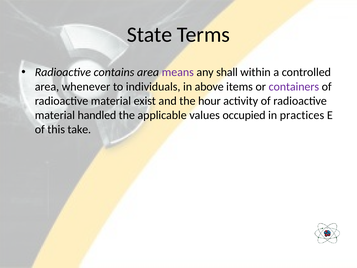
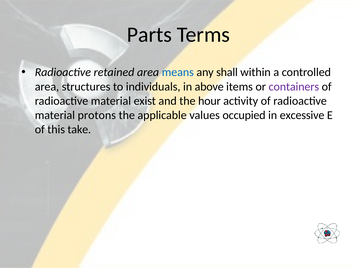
State: State -> Parts
contains: contains -> retained
means colour: purple -> blue
whenever: whenever -> structures
handled: handled -> protons
practices: practices -> excessive
